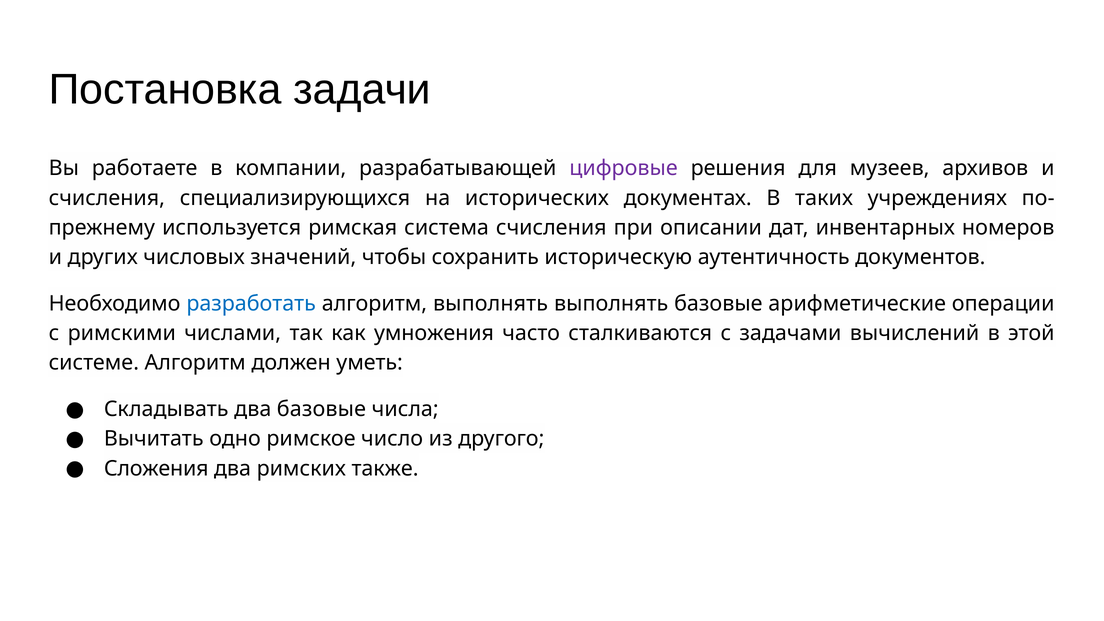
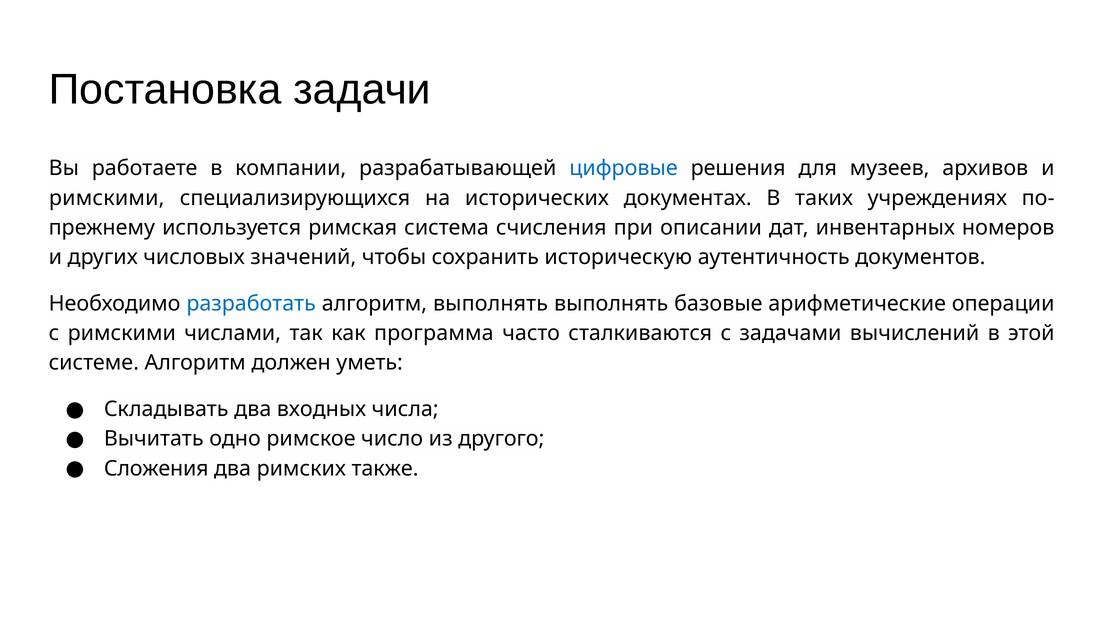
цифровые colour: purple -> blue
счисления at (107, 198): счисления -> римскими
умножения: умножения -> программа
два базовые: базовые -> входных
